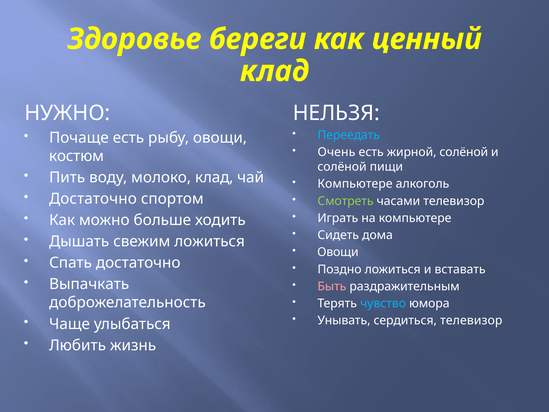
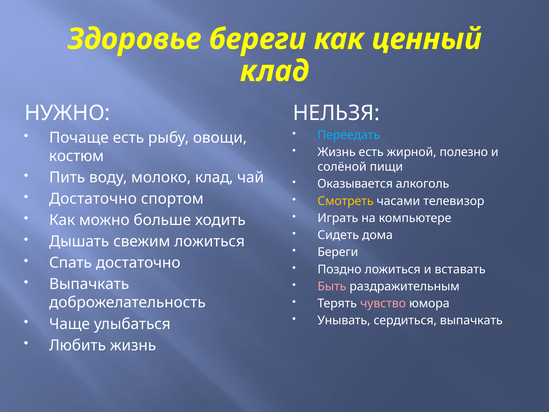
Очень at (336, 152): Очень -> Жизнь
жирной солёной: солёной -> полезно
Компьютере at (355, 184): Компьютере -> Оказывается
Смотреть colour: light green -> yellow
Овощи at (338, 252): Овощи -> Береги
чувство colour: light blue -> pink
сердиться телевизор: телевизор -> выпачкать
